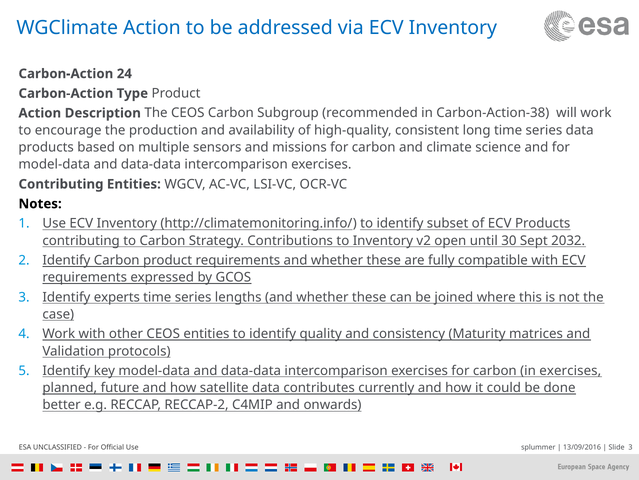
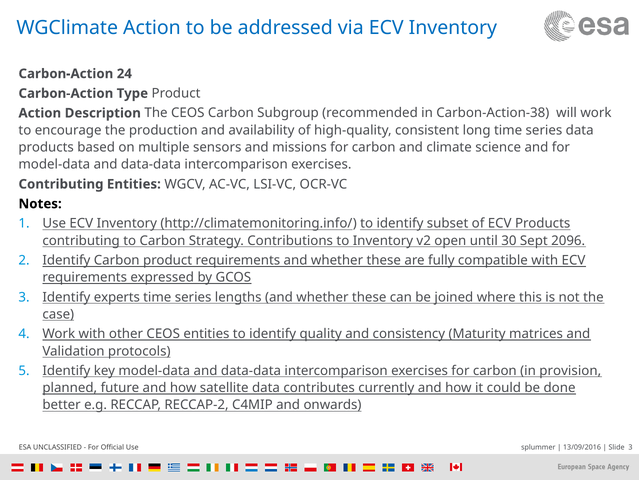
2032: 2032 -> 2096
in exercises: exercises -> provision
